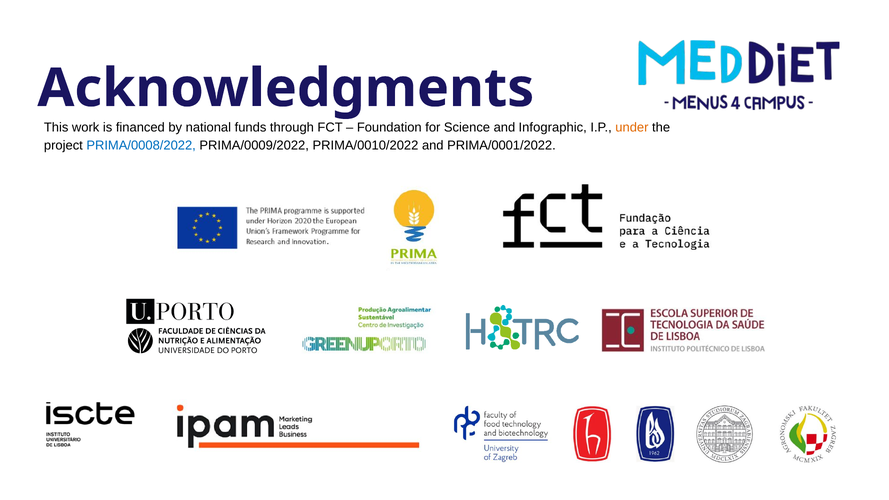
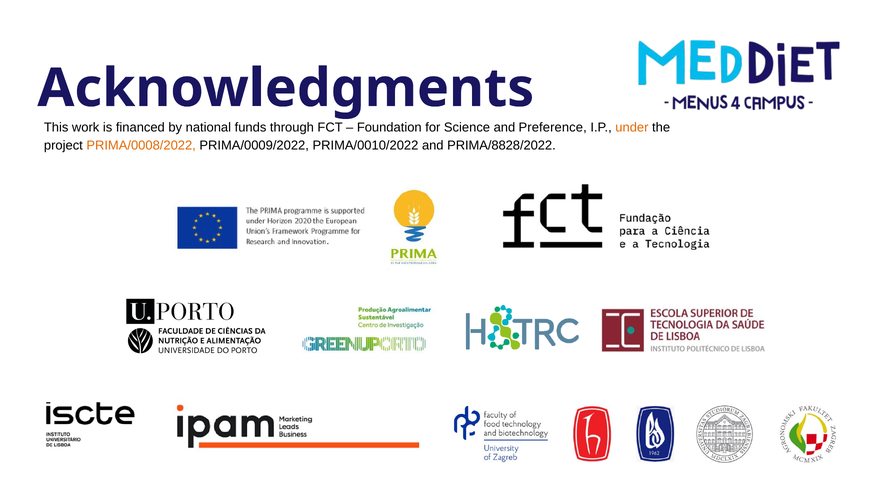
Infographic: Infographic -> Preference
PRIMA/0008/2022 colour: blue -> orange
PRIMA/0001/2022: PRIMA/0001/2022 -> PRIMA/8828/2022
